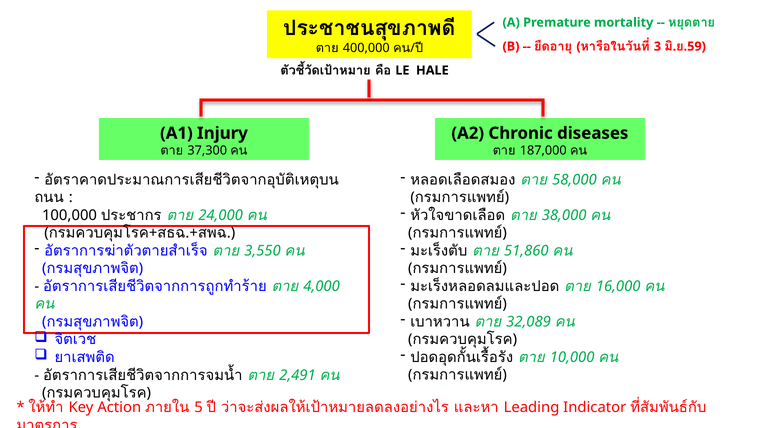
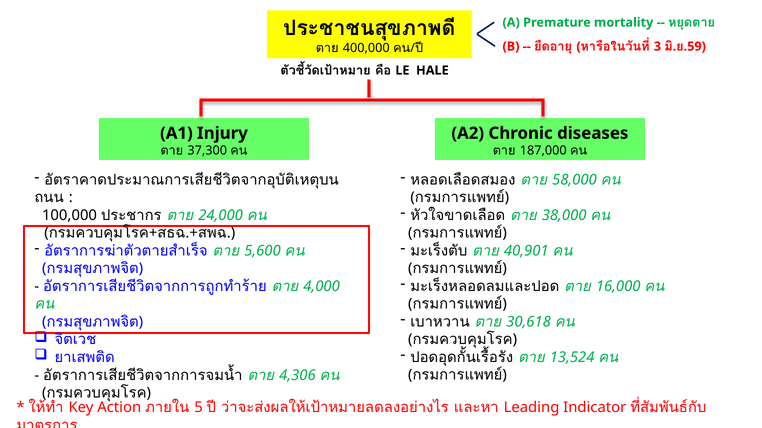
3,550: 3,550 -> 5,600
51,860: 51,860 -> 40,901
32,089: 32,089 -> 30,618
10,000: 10,000 -> 13,524
2,491: 2,491 -> 4,306
